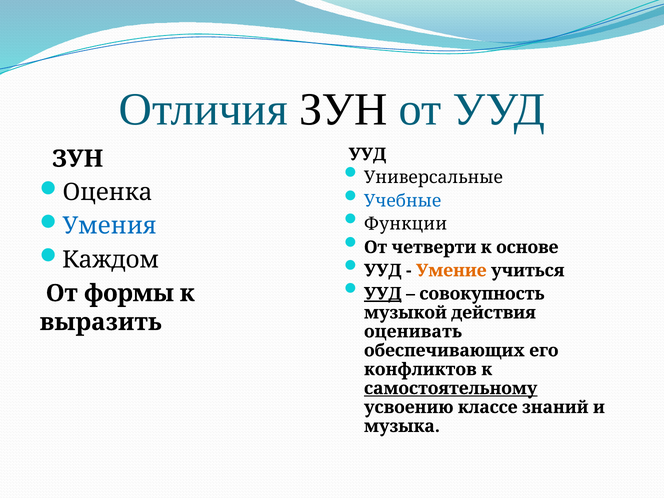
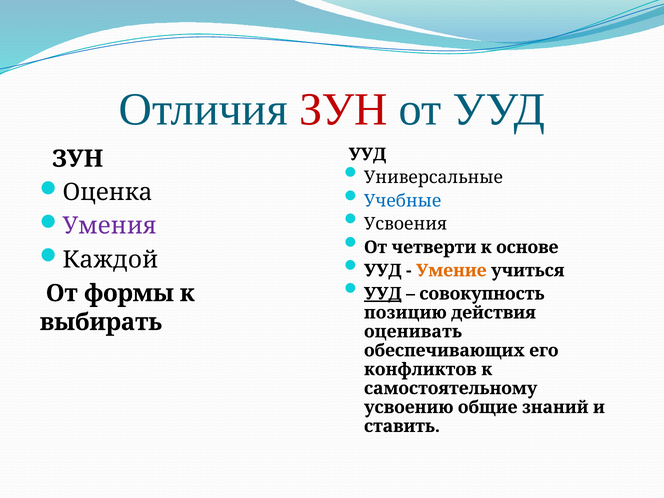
ЗУН at (343, 110) colour: black -> red
Функции: Функции -> Усвоения
Умения colour: blue -> purple
Каждом: Каждом -> Каждой
музыкой: музыкой -> позицию
выразить: выразить -> выбирать
самостоятельному underline: present -> none
классе: классе -> общие
музыка: музыка -> ставить
